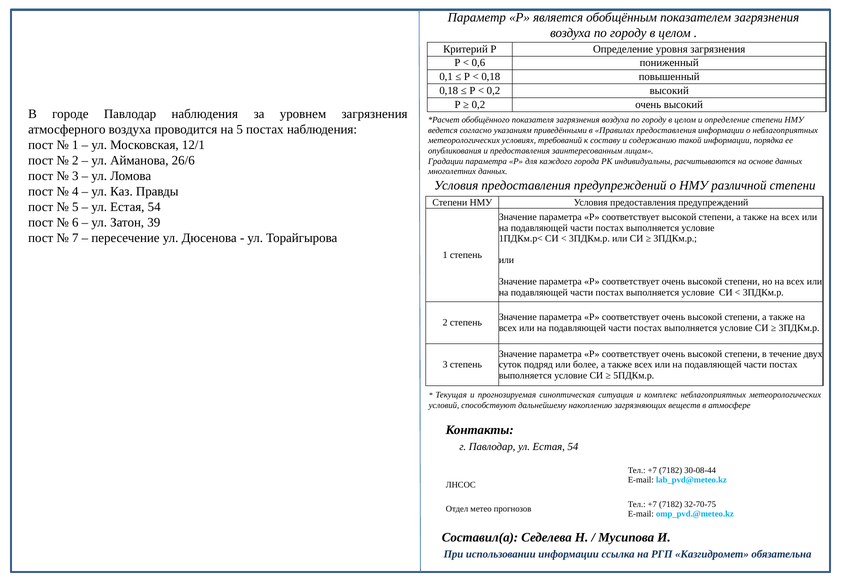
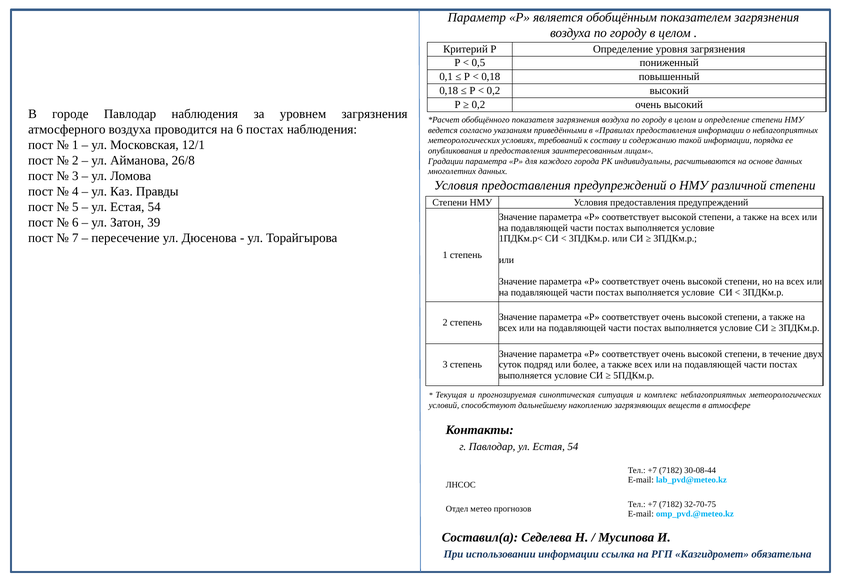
0,6: 0,6 -> 0,5
на 5: 5 -> 6
26/6: 26/6 -> 26/8
